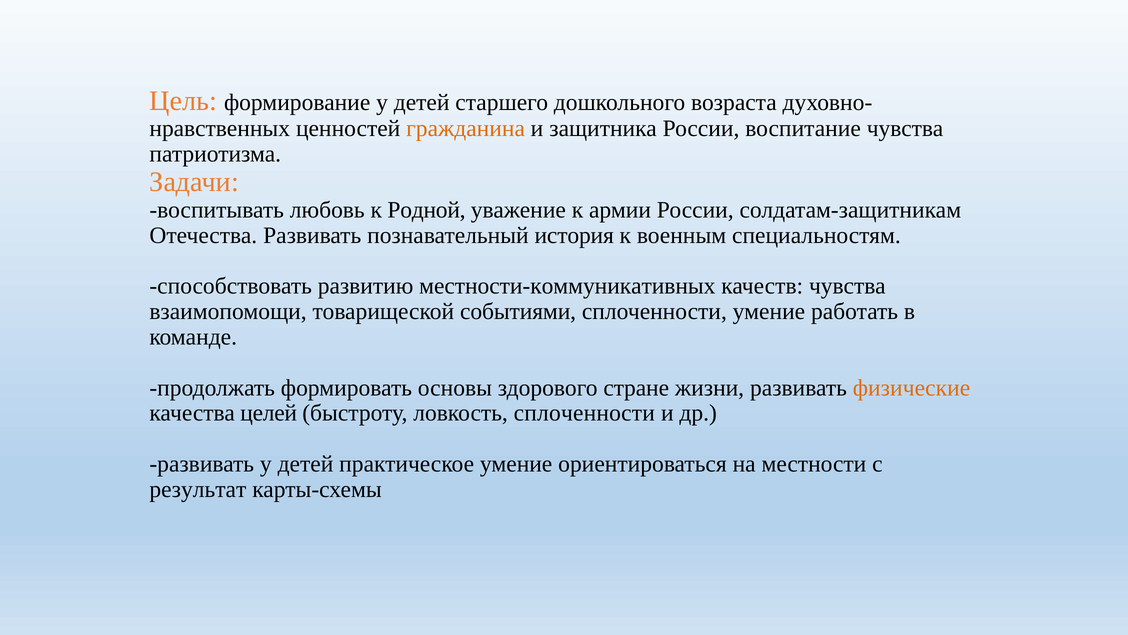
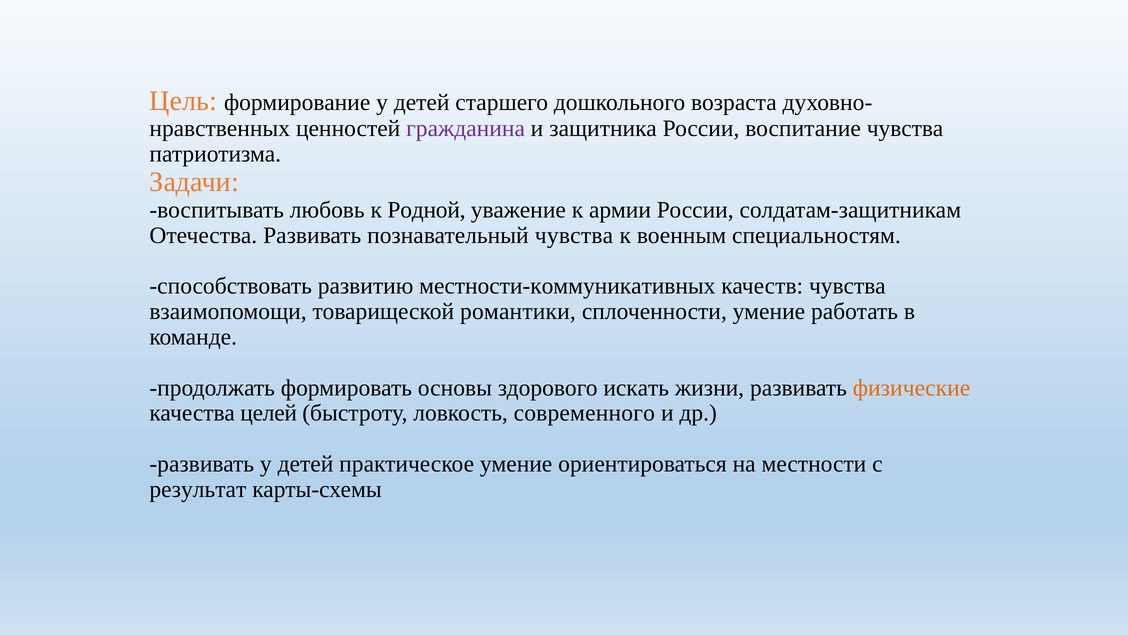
гражданина colour: orange -> purple
познавательный история: история -> чувства
событиями: событиями -> романтики
стране: стране -> искать
ловкость сплоченности: сплоченности -> современного
